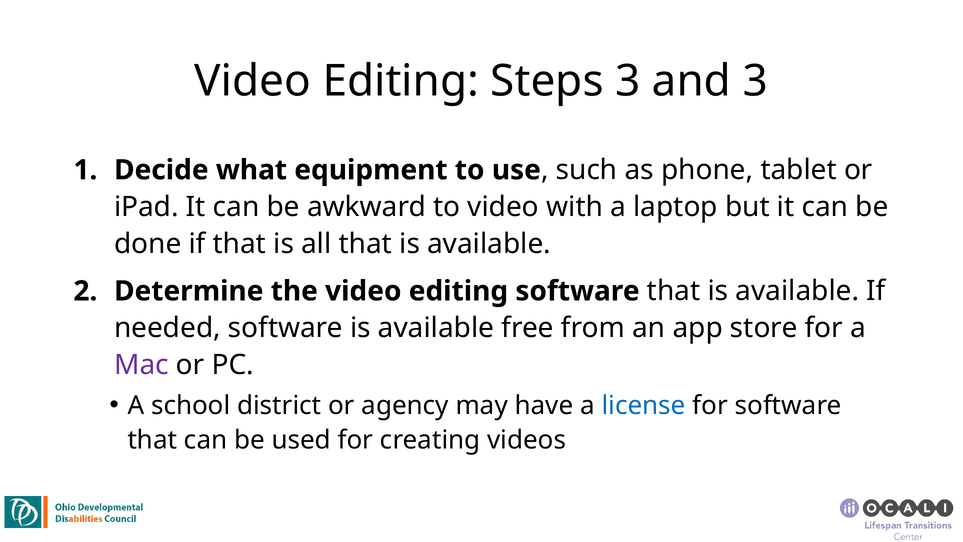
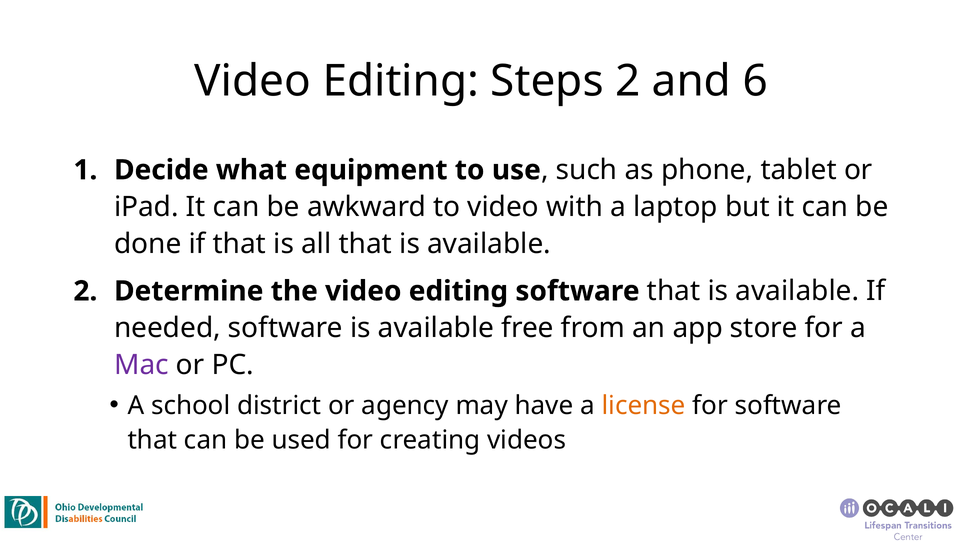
Steps 3: 3 -> 2
and 3: 3 -> 6
license colour: blue -> orange
